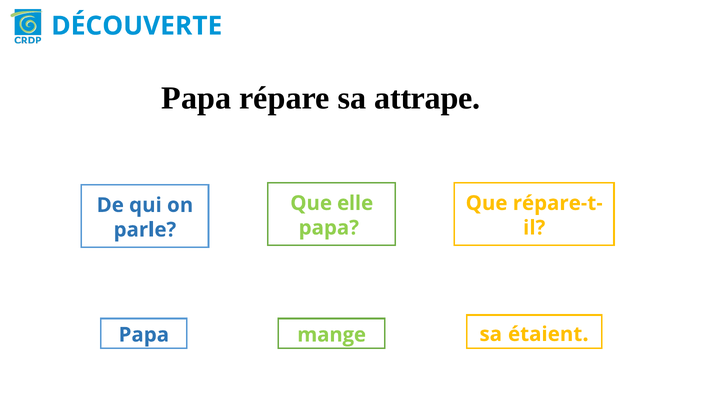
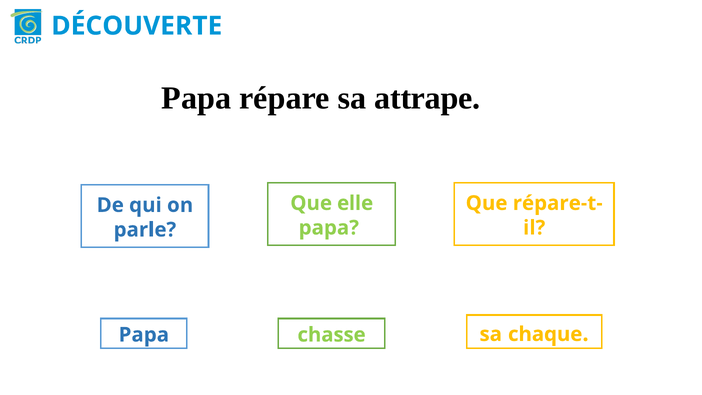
mange: mange -> chasse
étaient: étaient -> chaque
